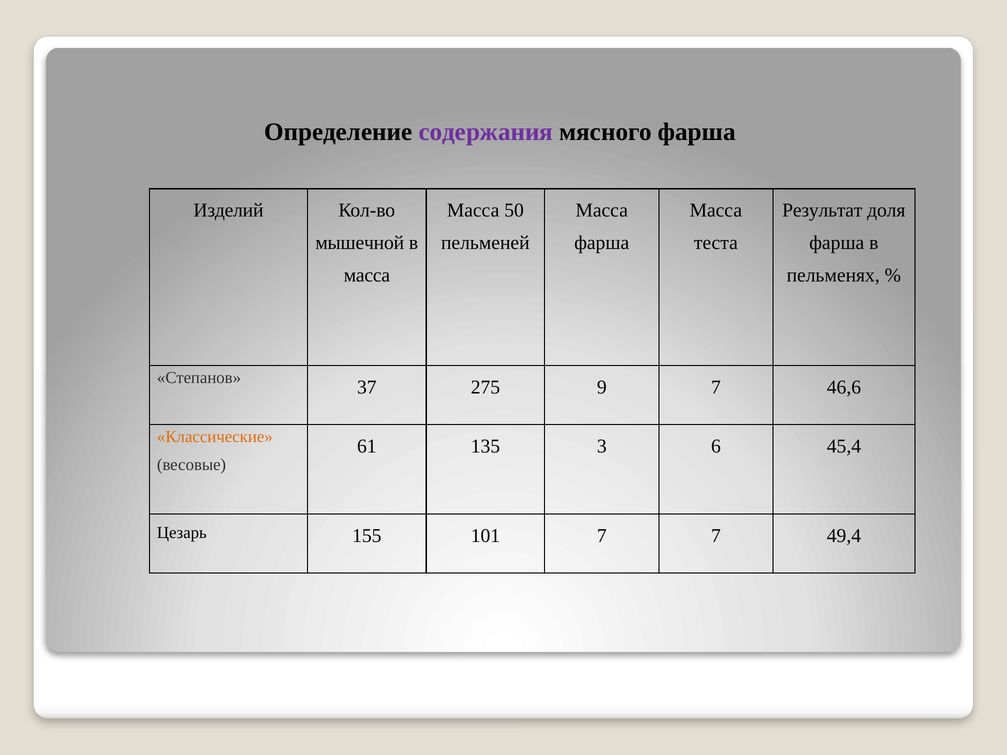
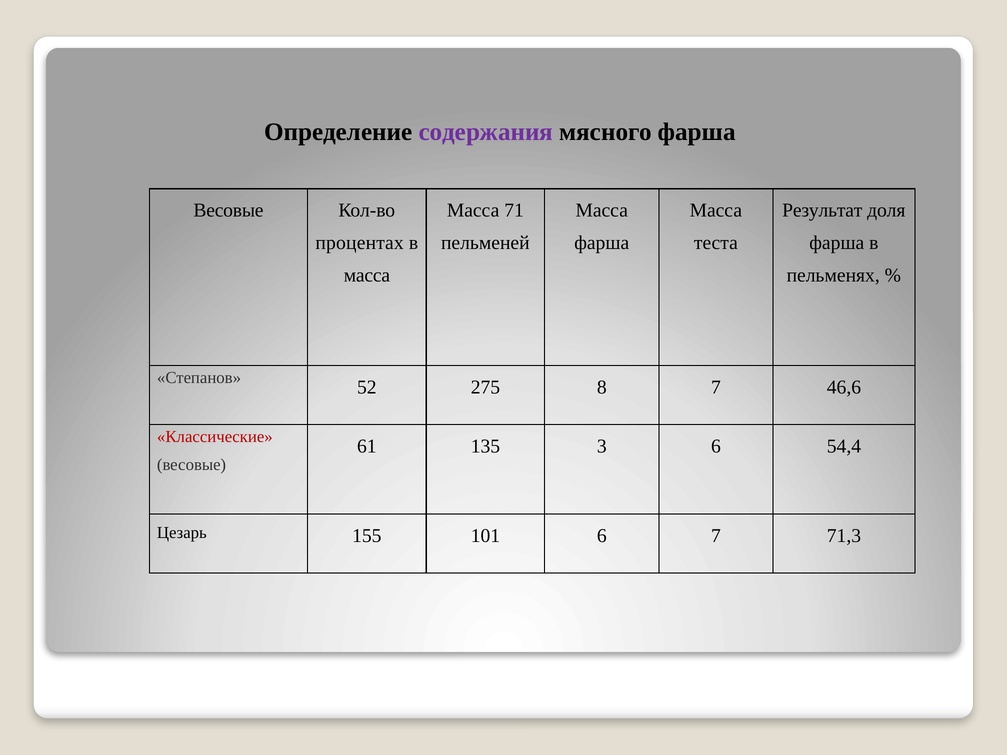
Изделий at (228, 211): Изделий -> Весовые
50: 50 -> 71
мышечной: мышечной -> процентах
37: 37 -> 52
9: 9 -> 8
Классические colour: orange -> red
45,4: 45,4 -> 54,4
101 7: 7 -> 6
49,4: 49,4 -> 71,3
